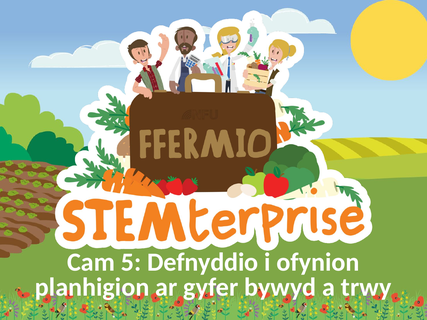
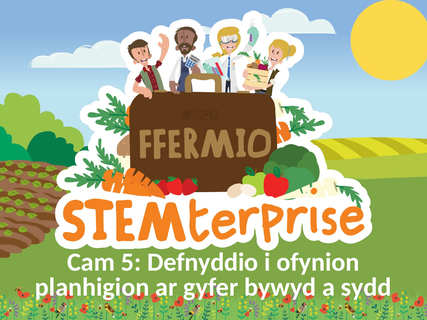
trwy: trwy -> sydd
